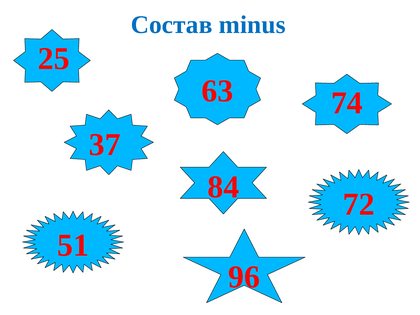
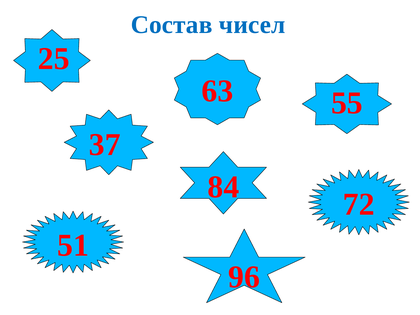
minus: minus -> чисел
74: 74 -> 55
